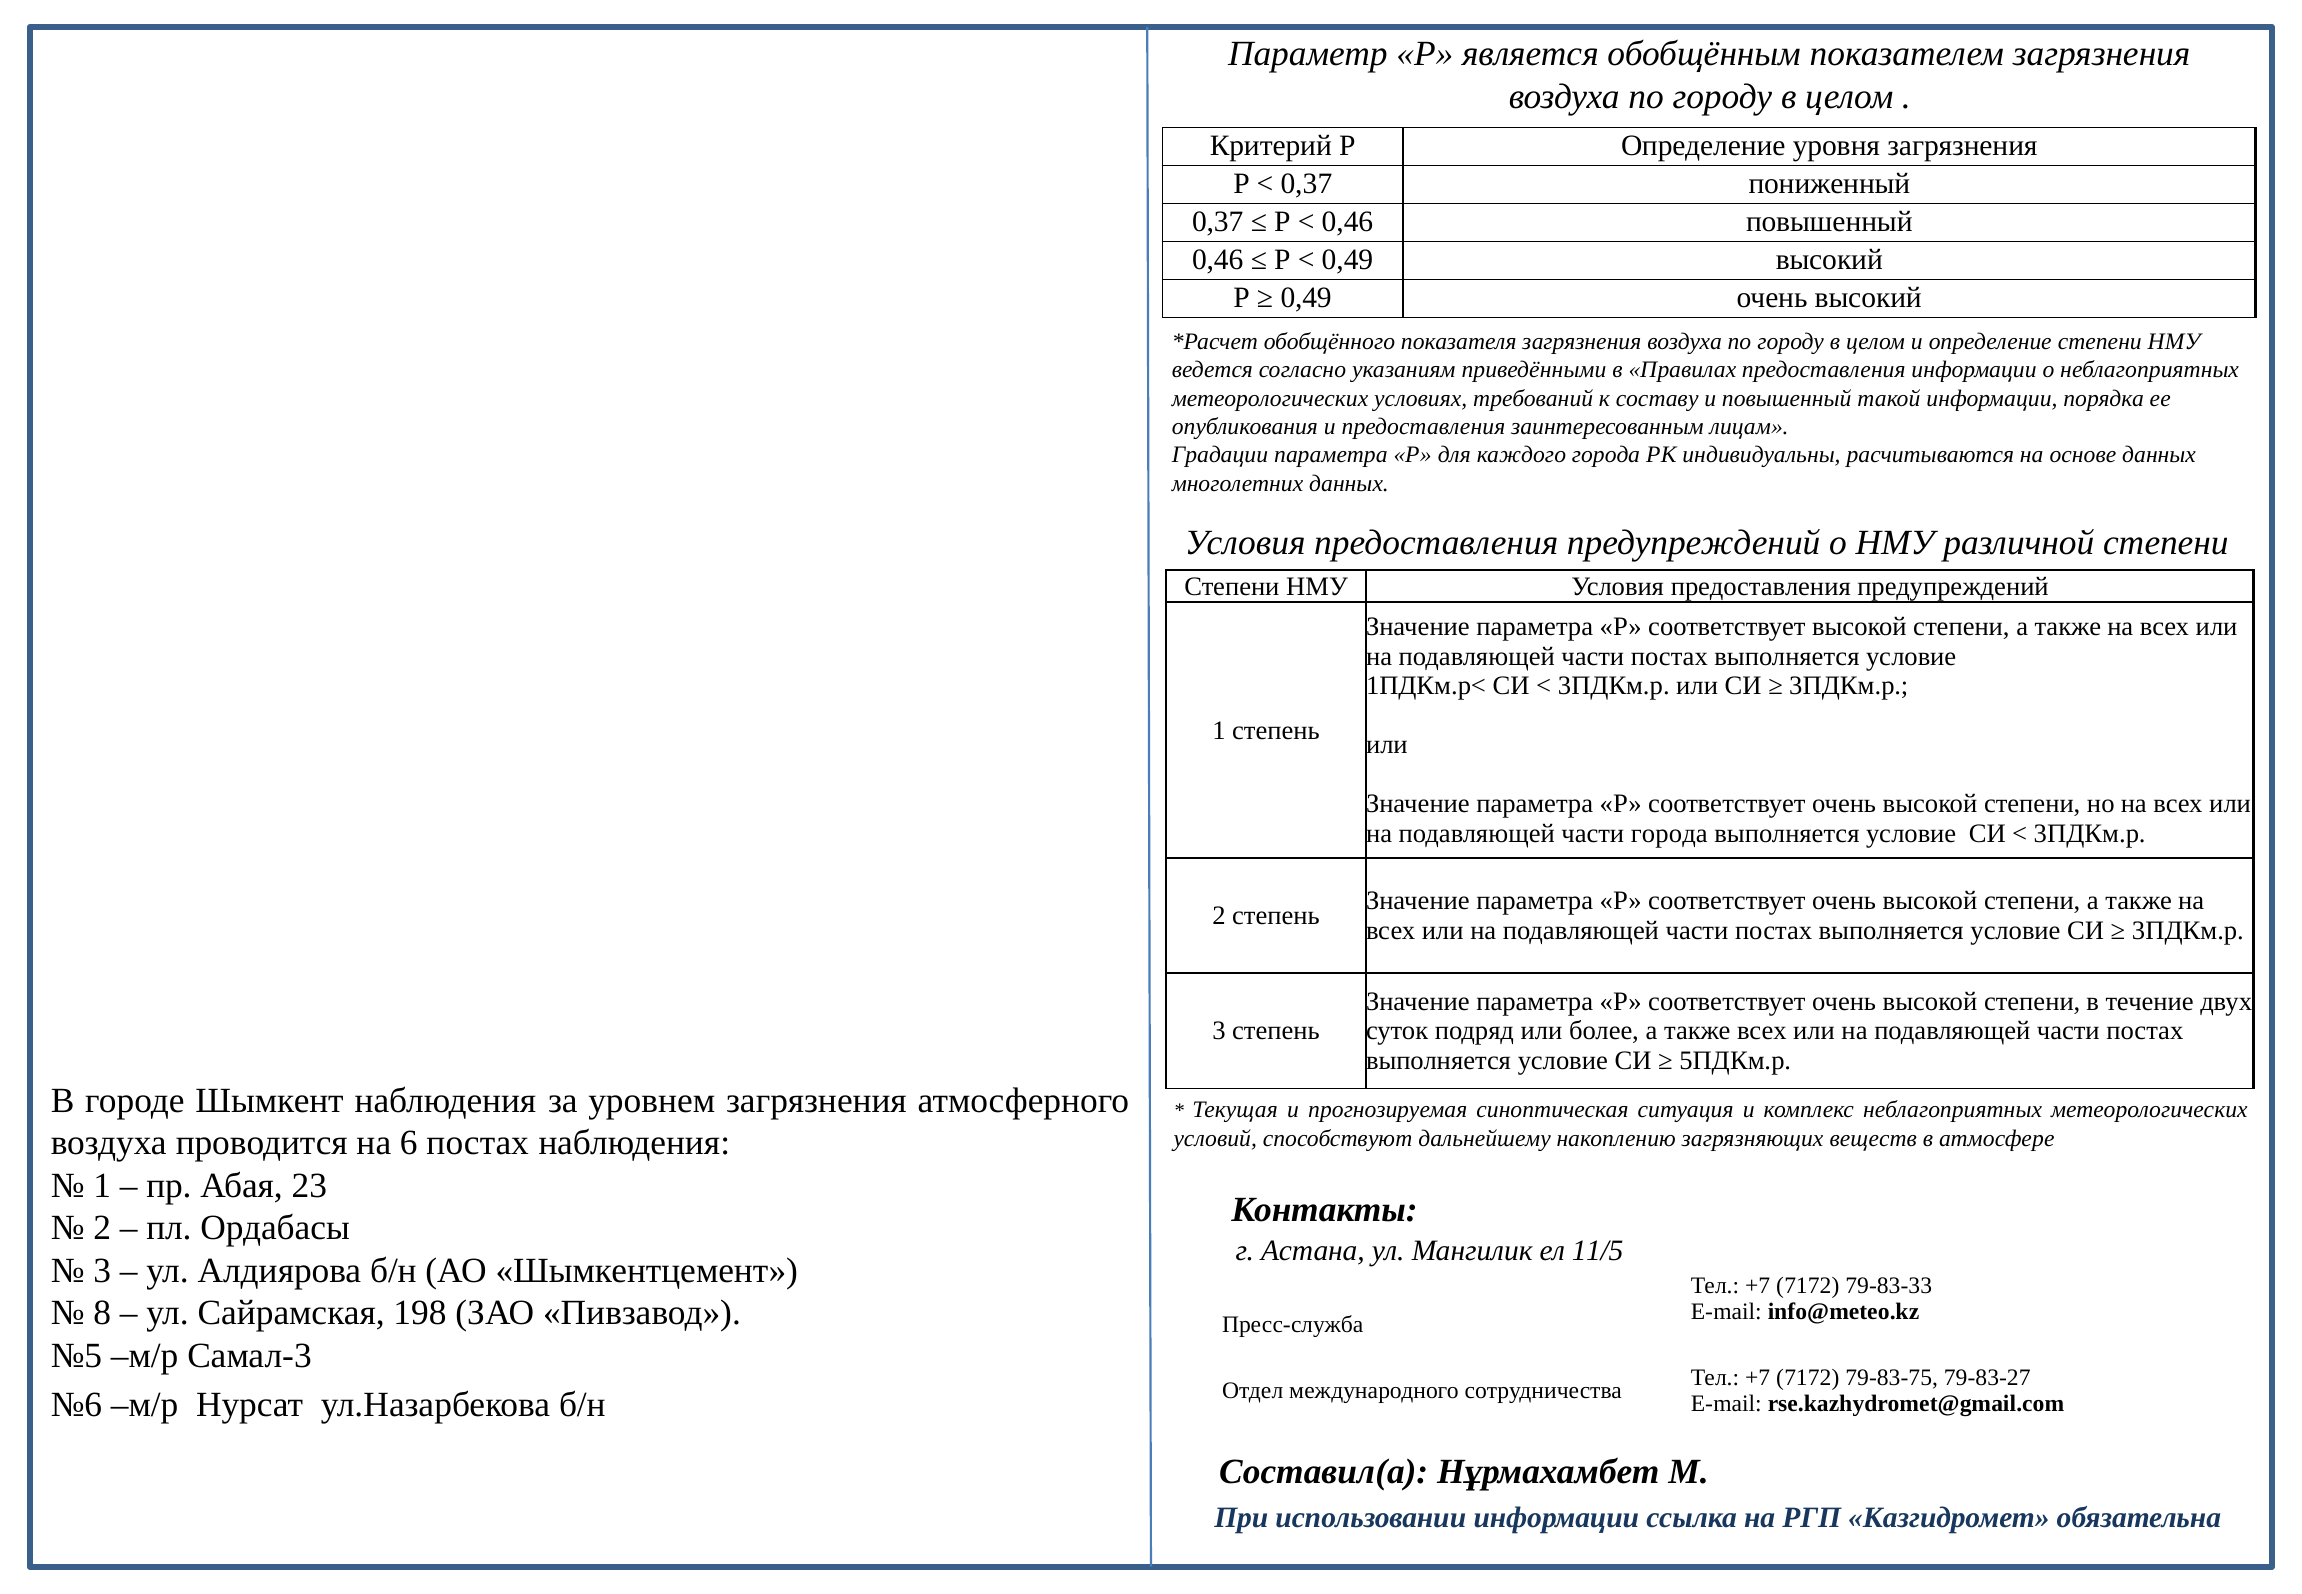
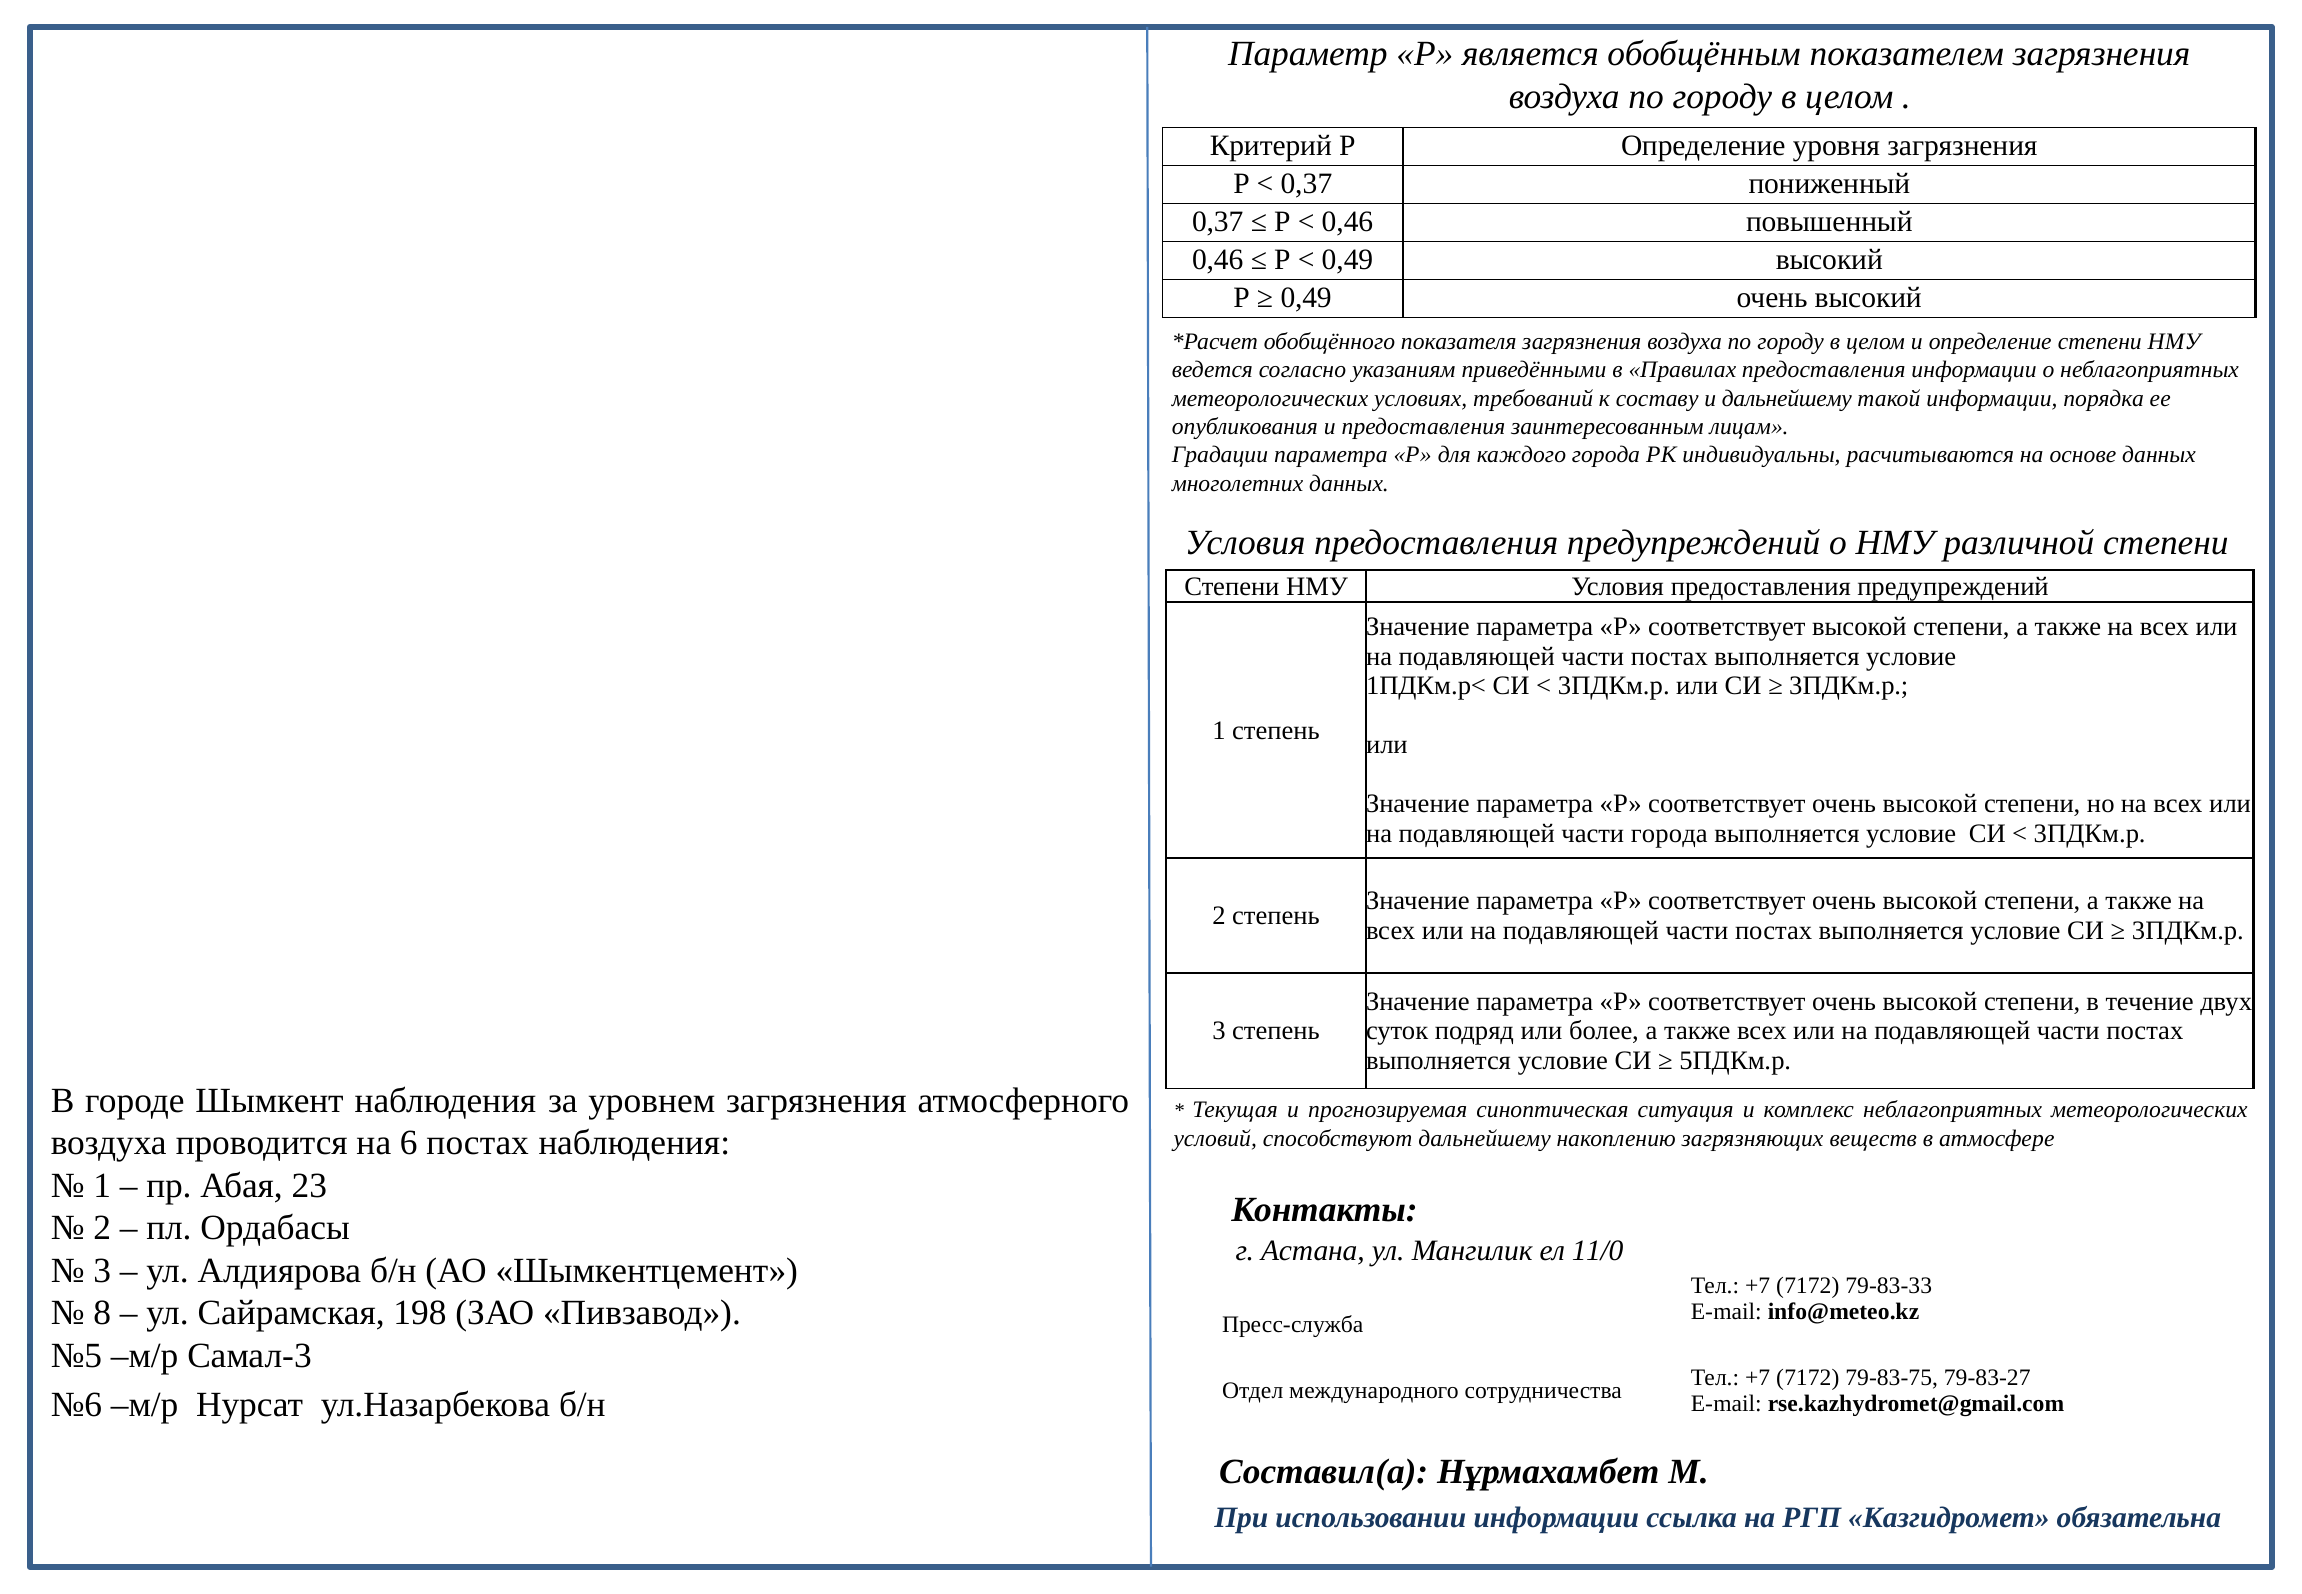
и повышенный: повышенный -> дальнейшему
11/5: 11/5 -> 11/0
